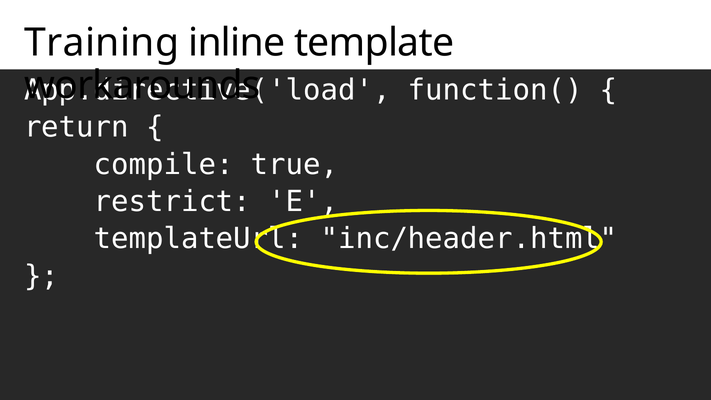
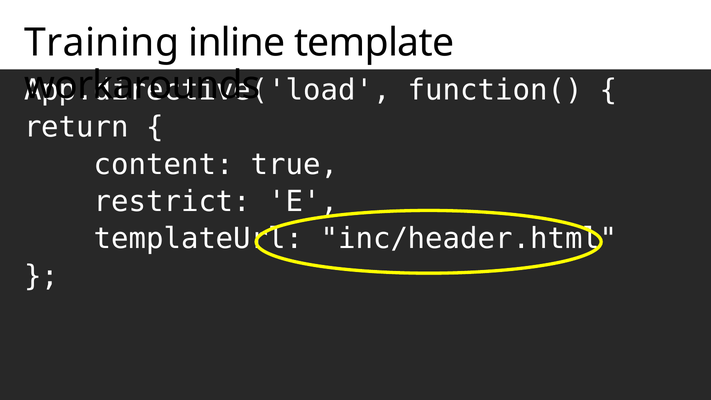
compile: compile -> content
